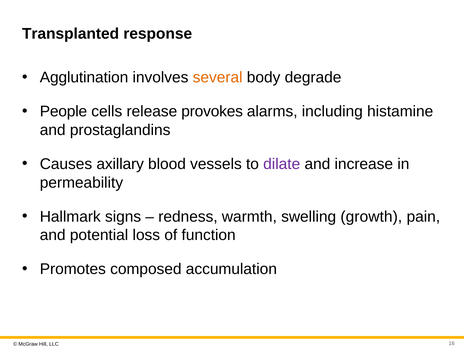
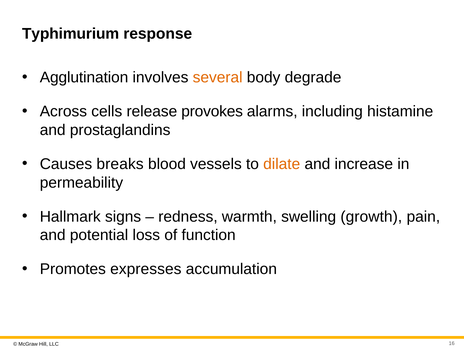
Transplanted: Transplanted -> Typhimurium
People: People -> Across
axillary: axillary -> breaks
dilate colour: purple -> orange
composed: composed -> expresses
